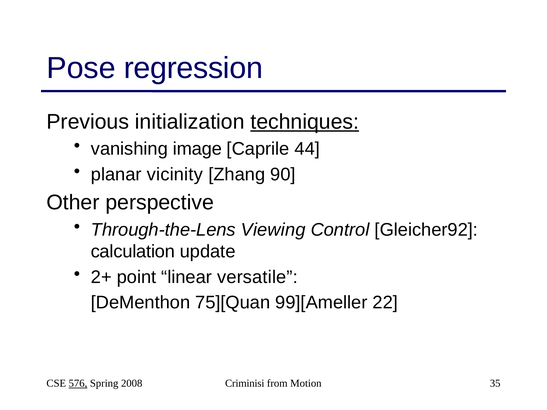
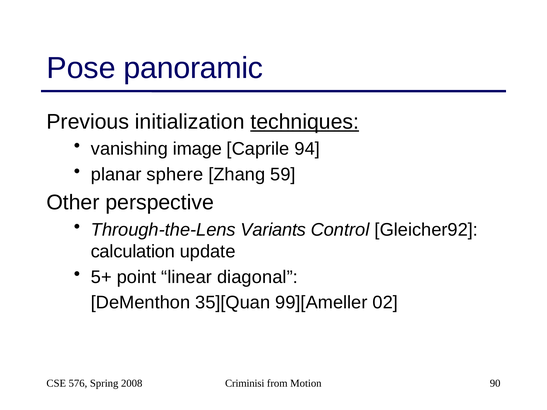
regression: regression -> panoramic
44: 44 -> 94
vicinity: vicinity -> sphere
90: 90 -> 59
Viewing: Viewing -> Variants
2+: 2+ -> 5+
versatile: versatile -> diagonal
75][Quan: 75][Quan -> 35][Quan
22: 22 -> 02
576 underline: present -> none
35: 35 -> 90
